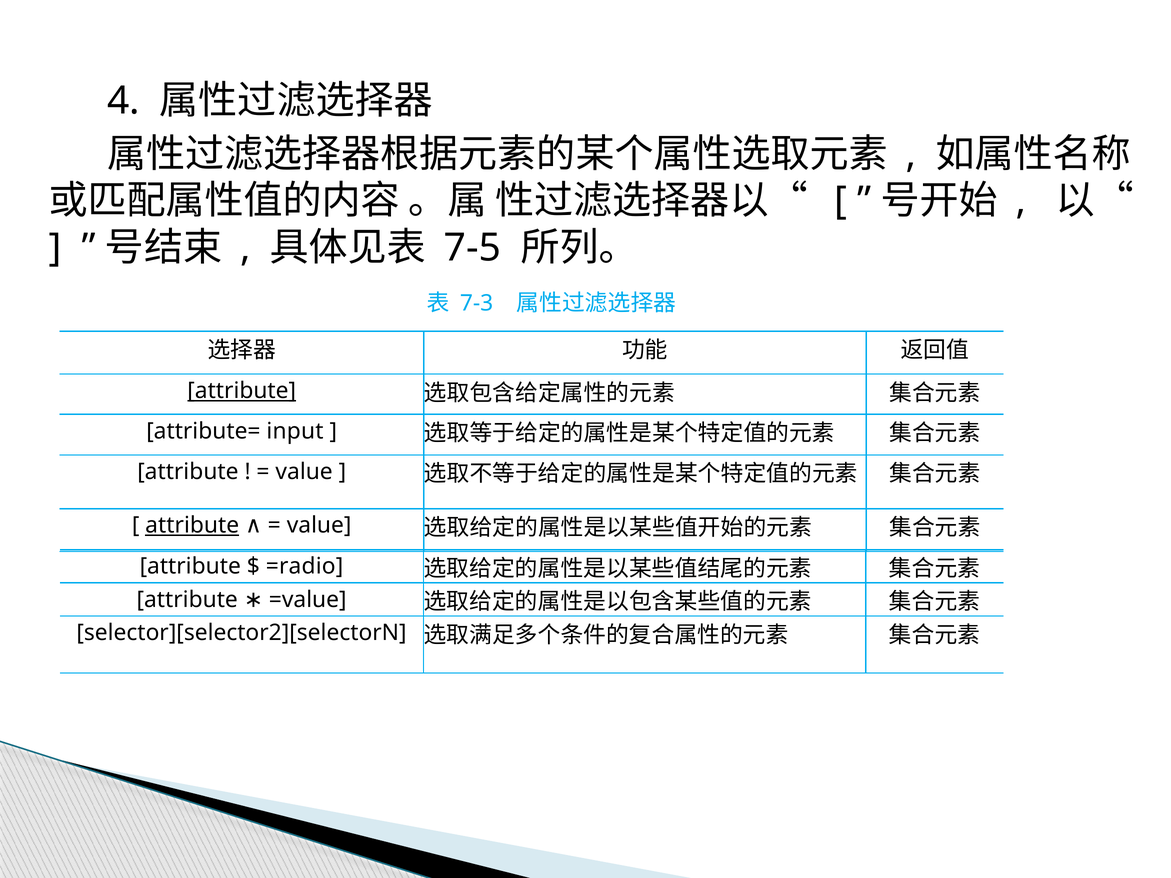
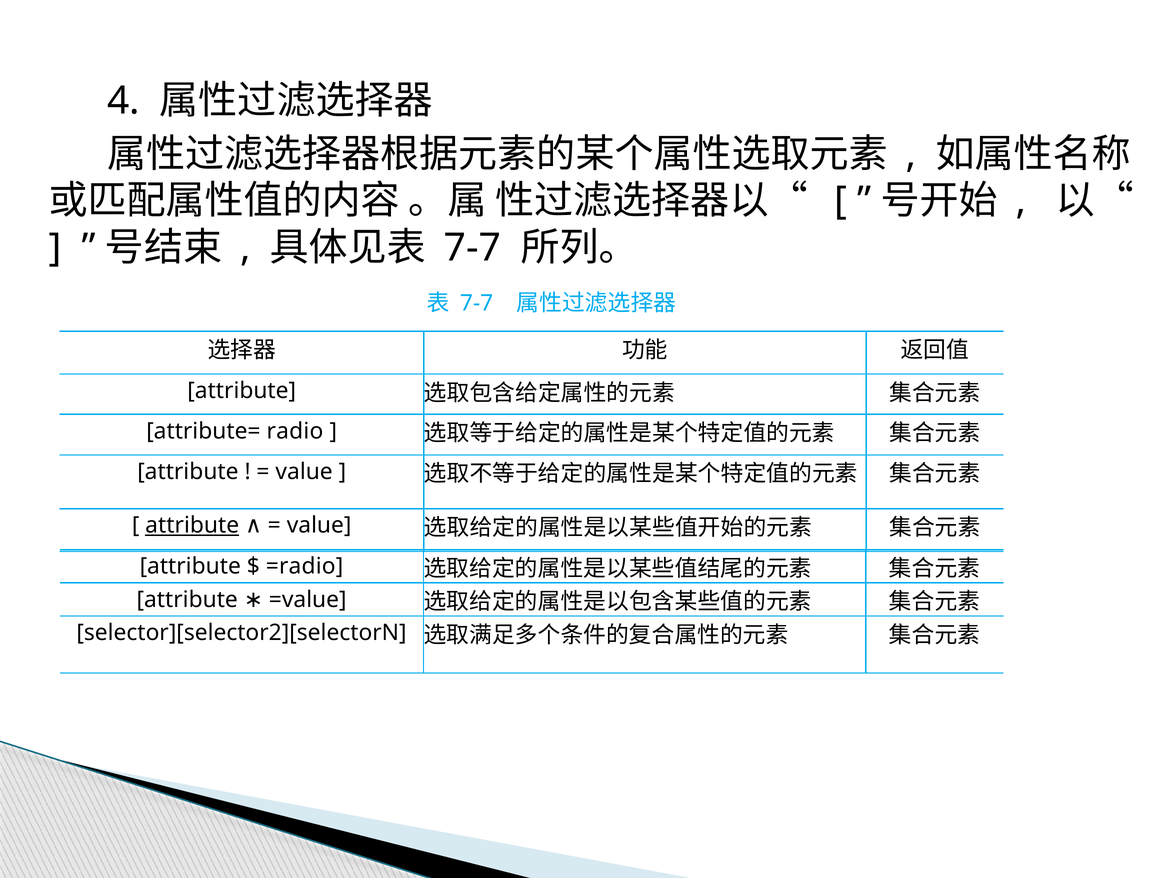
7-5 at (473, 248): 7-5 -> 7-7
7-3 at (477, 303): 7-3 -> 7-7
attribute at (242, 391) underline: present -> none
input: input -> radio
